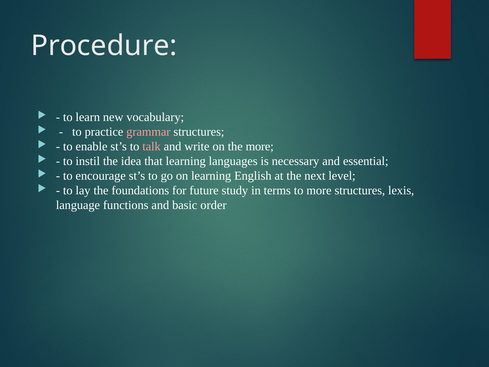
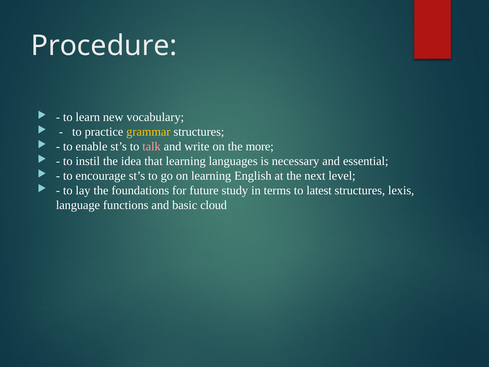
grammar colour: pink -> yellow
to more: more -> latest
order: order -> cloud
